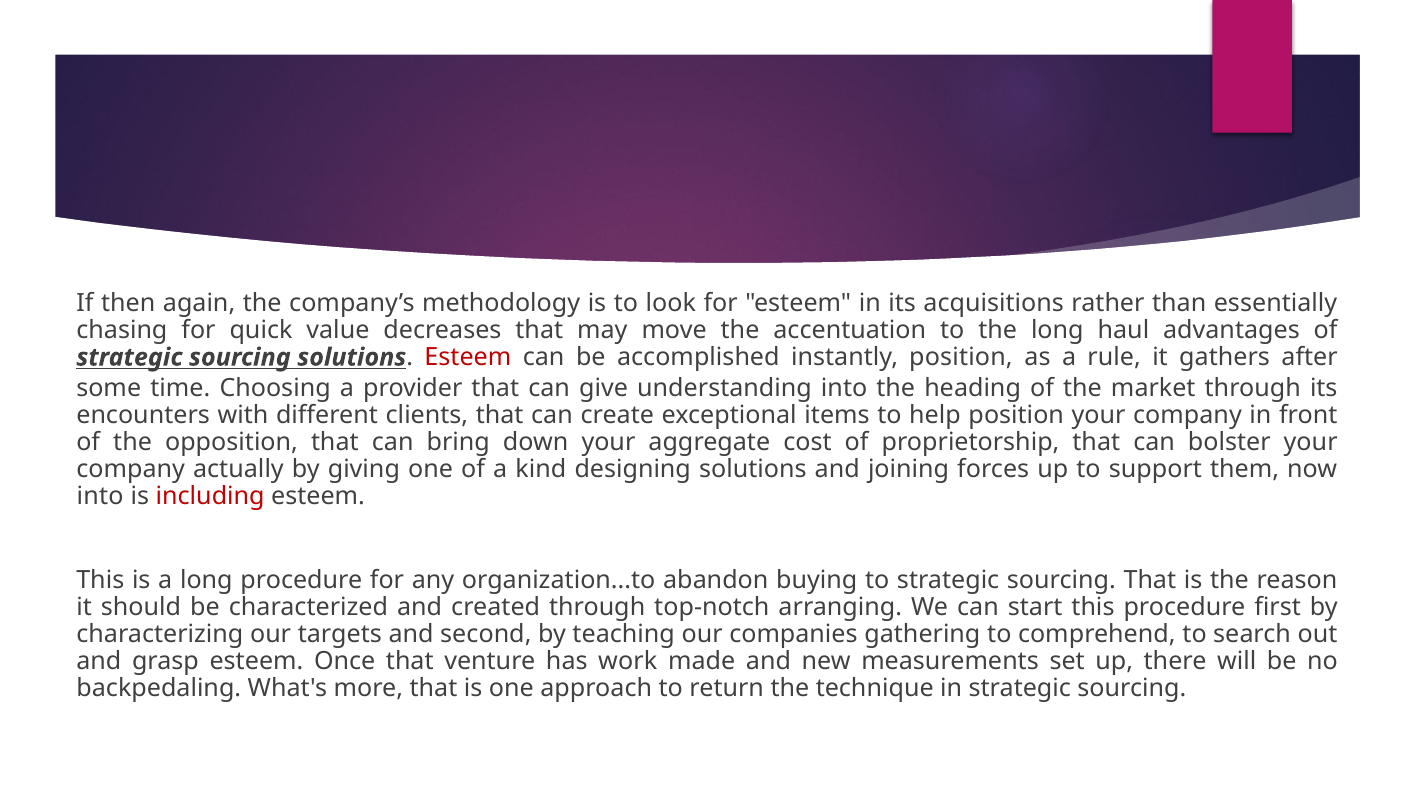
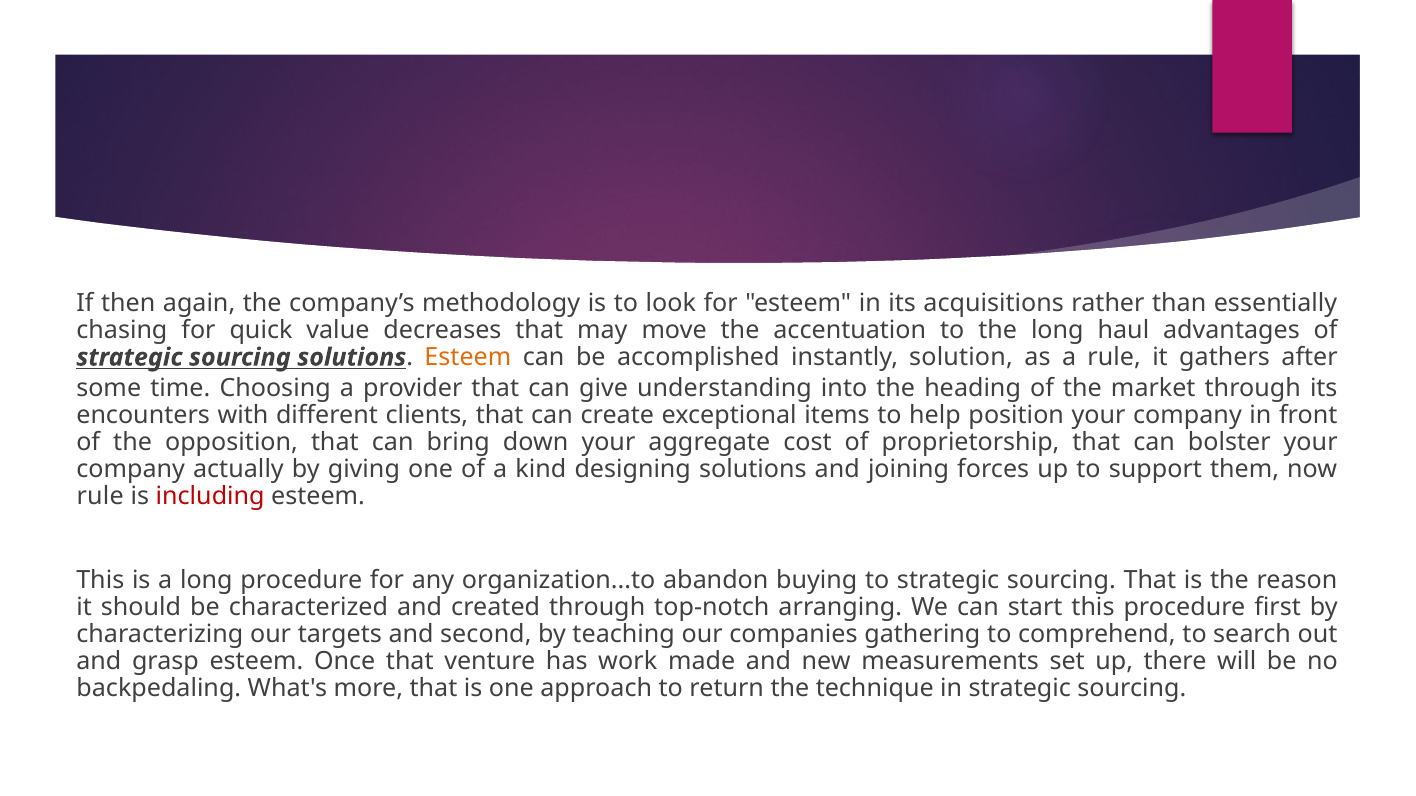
Esteem at (468, 358) colour: red -> orange
instantly position: position -> solution
into at (100, 497): into -> rule
